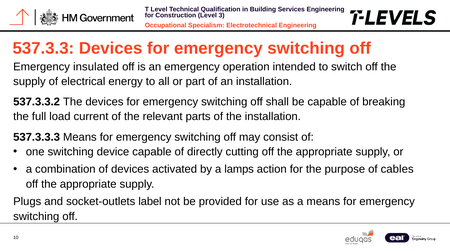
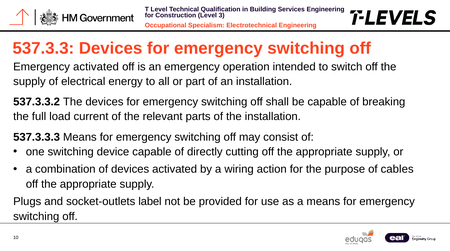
Emergency insulated: insulated -> activated
lamps: lamps -> wiring
